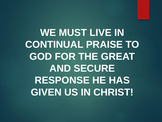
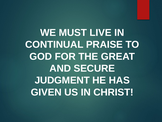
RESPONSE: RESPONSE -> JUDGMENT
